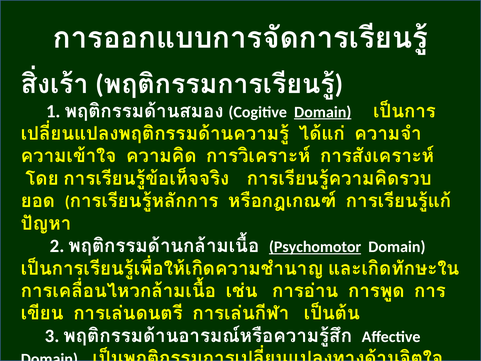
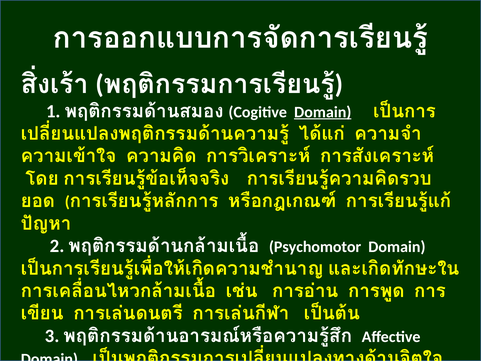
Psychomotor underline: present -> none
